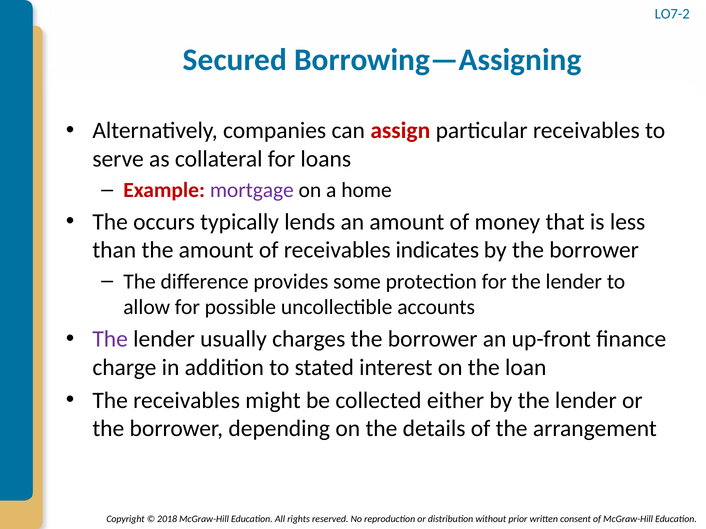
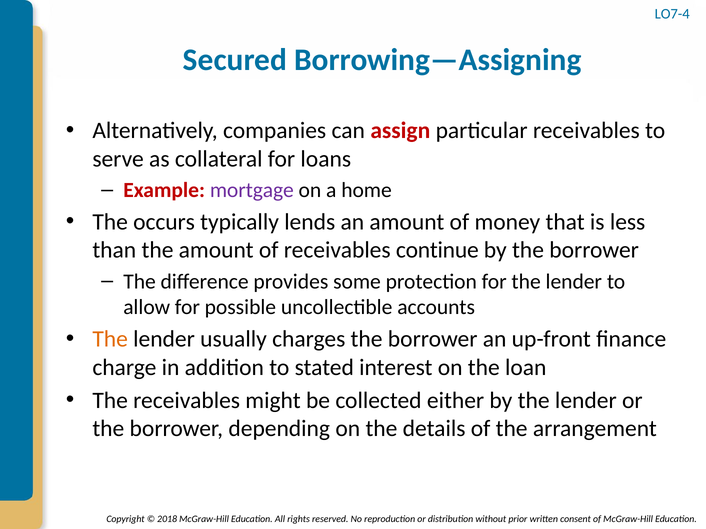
LO7-2: LO7-2 -> LO7-4
indicates: indicates -> continue
The at (110, 339) colour: purple -> orange
